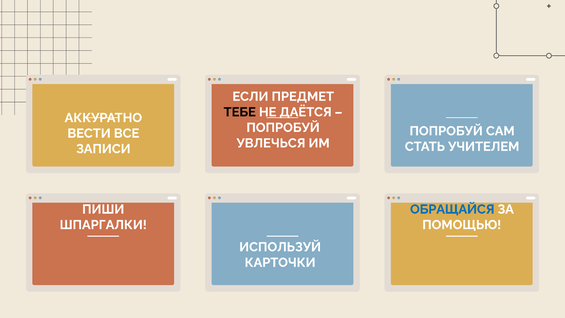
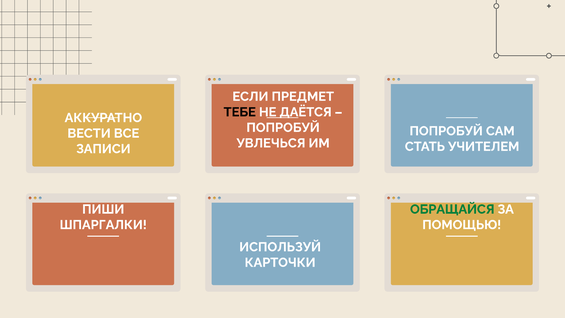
ОБРАЩАЙСЯ colour: blue -> green
